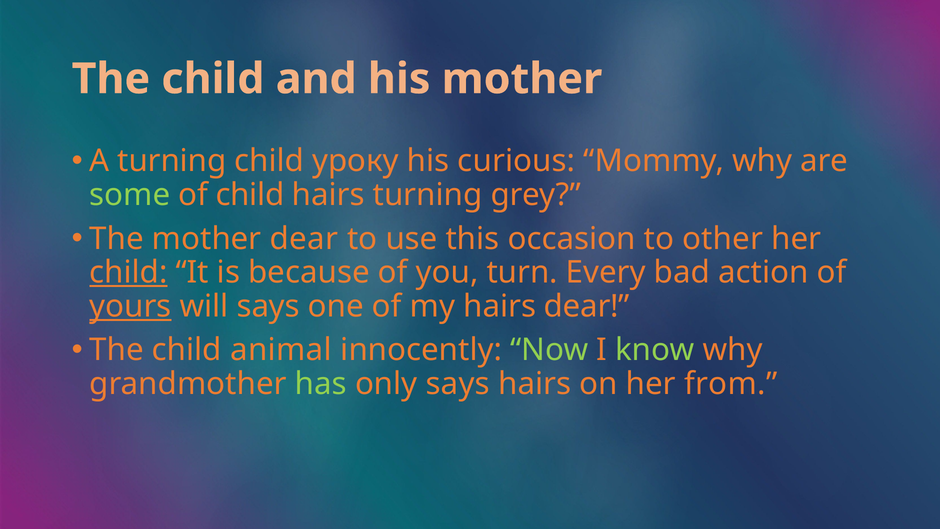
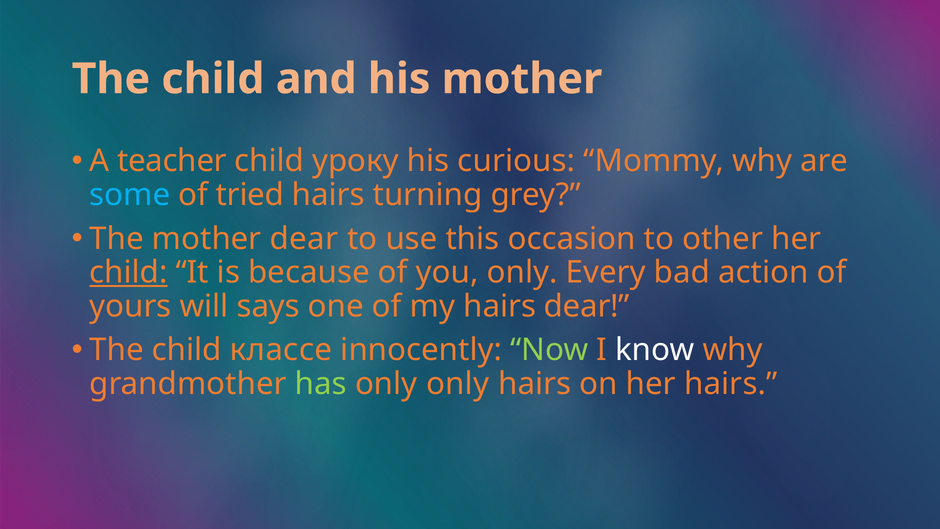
A turning: turning -> teacher
some colour: light green -> light blue
of child: child -> tried
you turn: turn -> only
yours underline: present -> none
animal: animal -> классе
know colour: light green -> white
only says: says -> only
her from: from -> hairs
